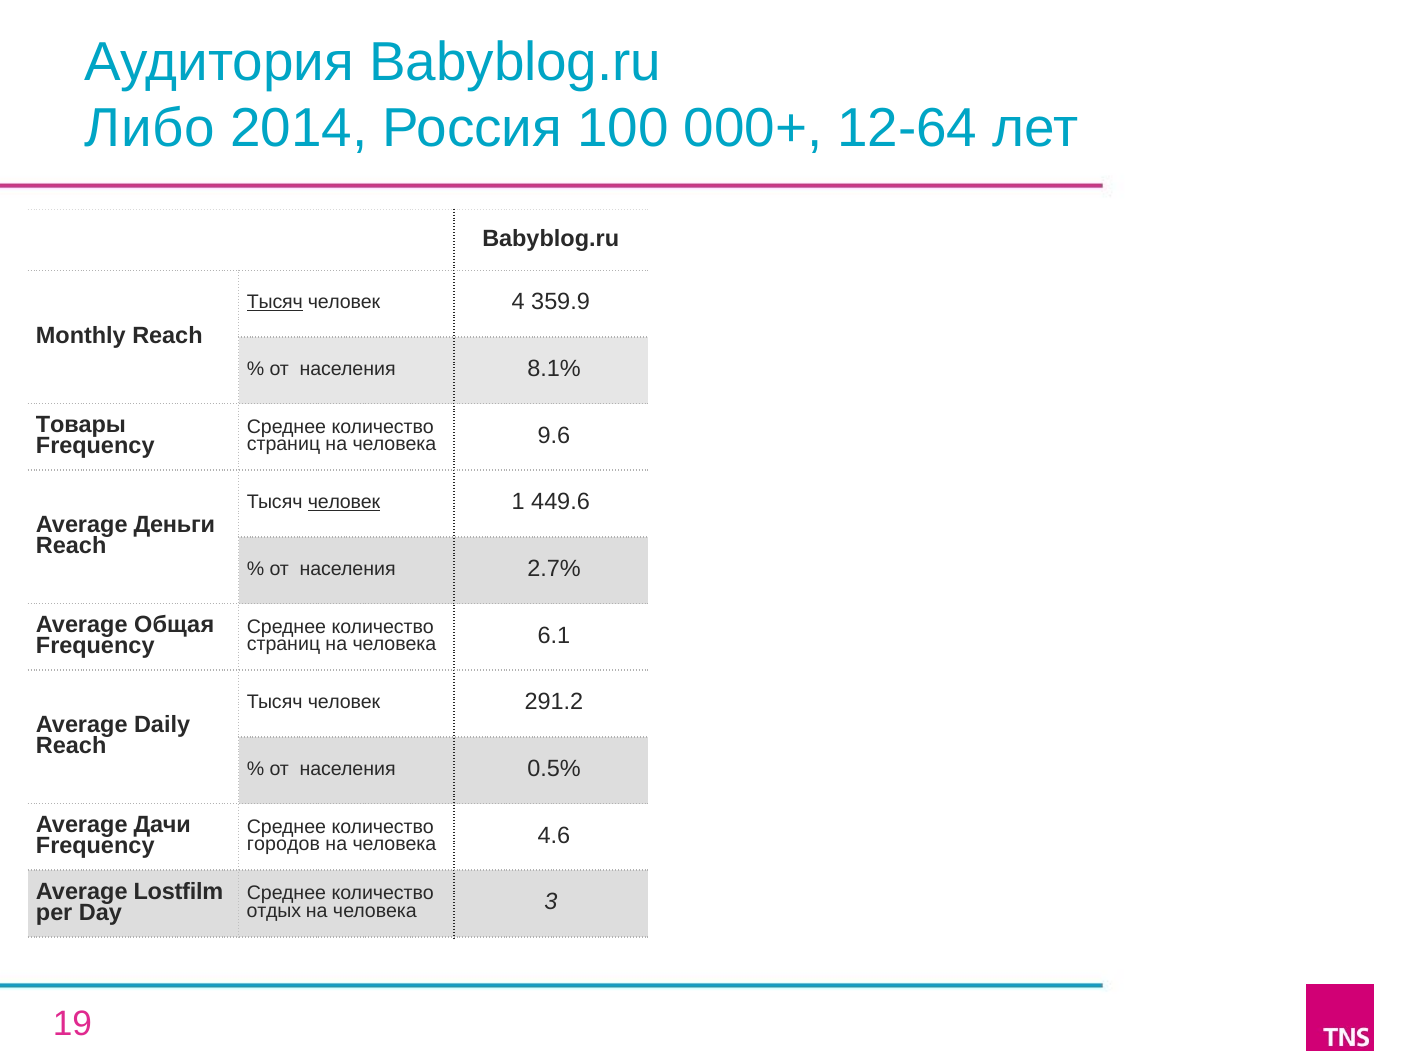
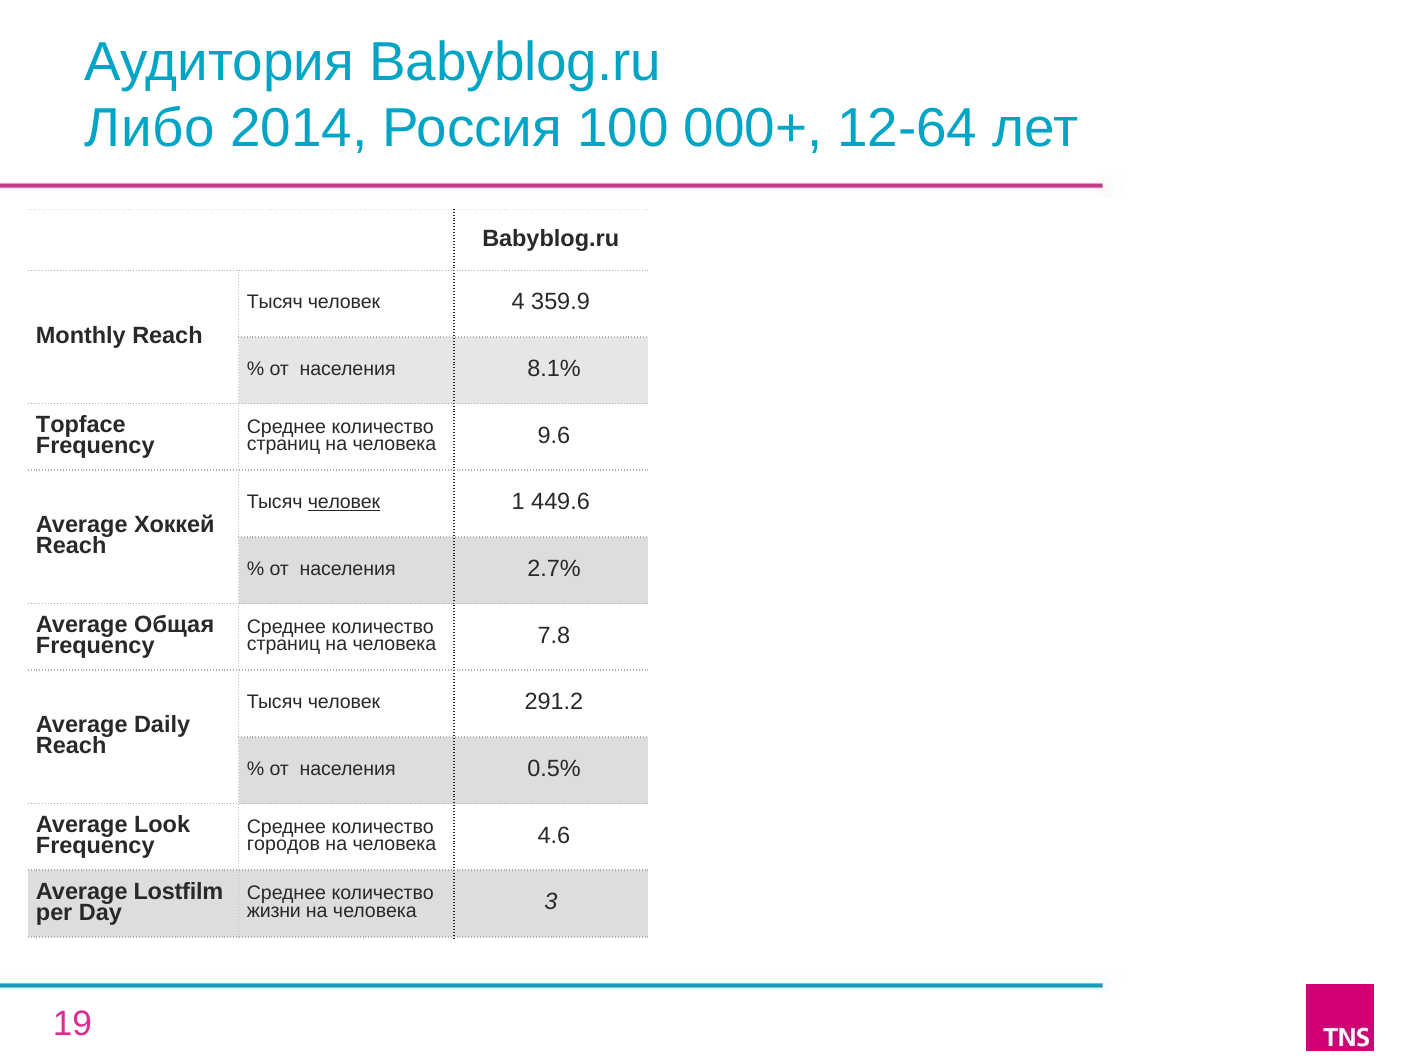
Тысяч at (275, 302) underline: present -> none
Товары: Товары -> Topface
Деньги: Деньги -> Хоккей
6.1: 6.1 -> 7.8
Дачи: Дачи -> Look
отдых: отдых -> жизни
